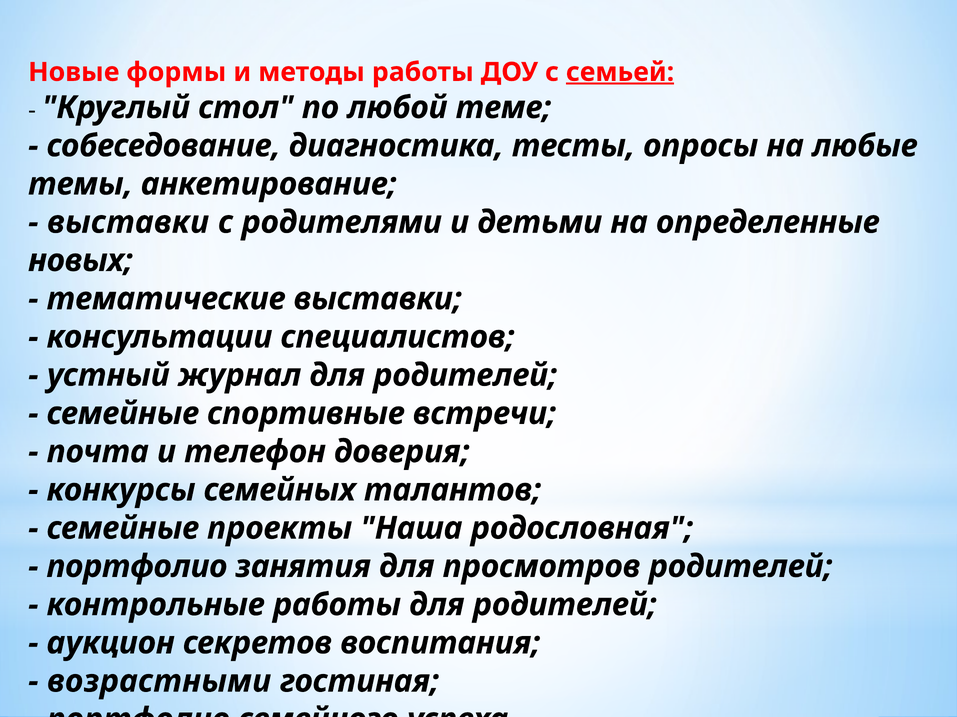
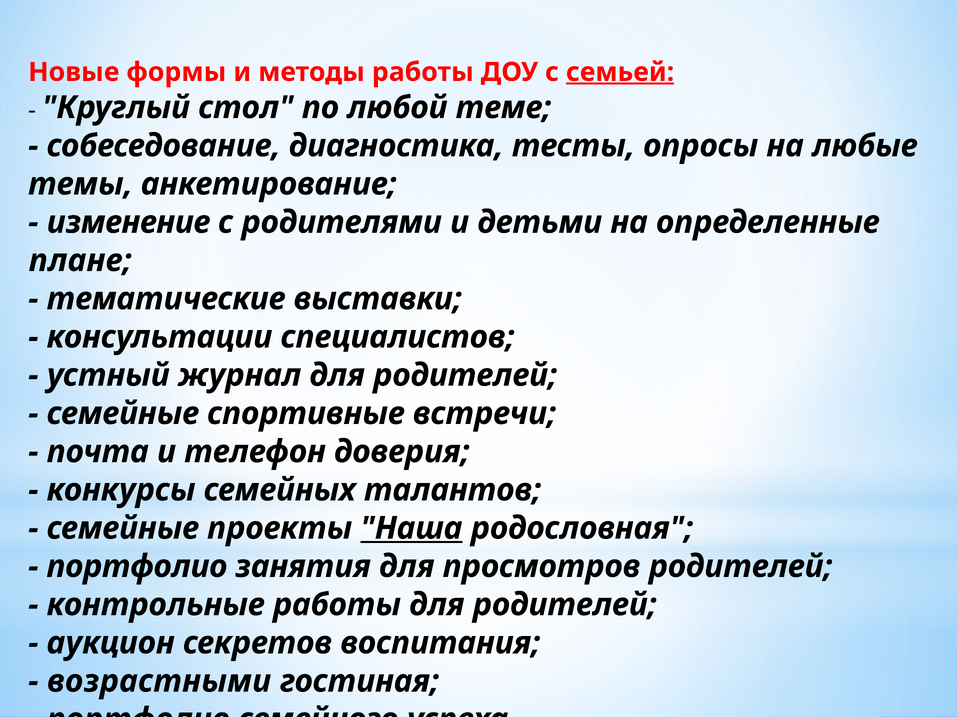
выставки at (128, 223): выставки -> изменение
новых: новых -> плане
Наша underline: none -> present
